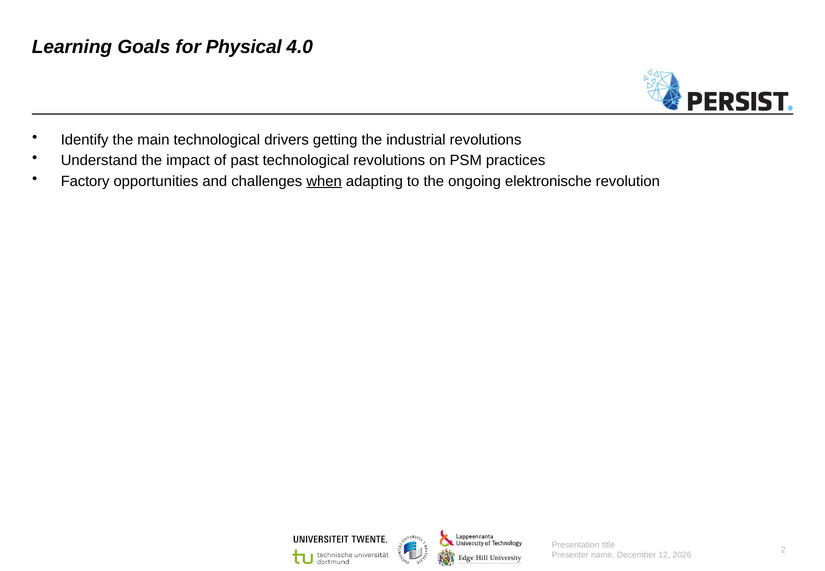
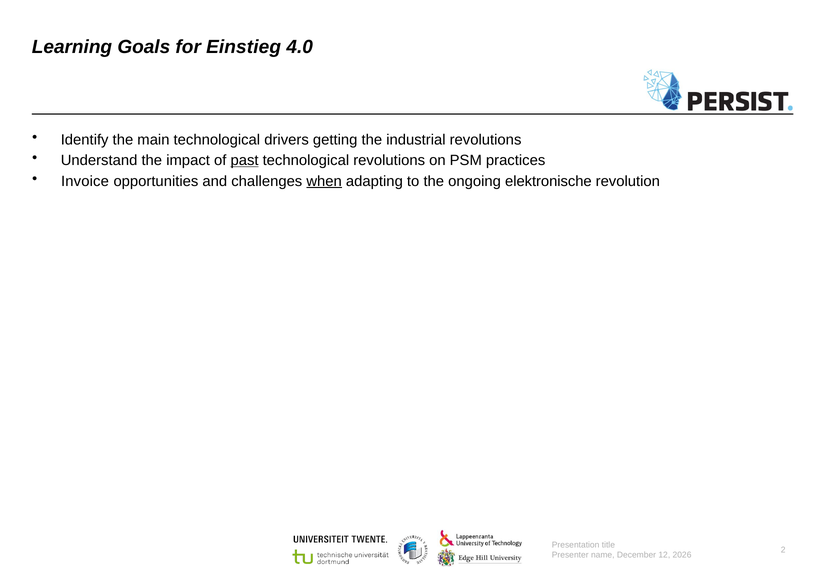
Physical: Physical -> Einstieg
past underline: none -> present
Factory: Factory -> Invoice
